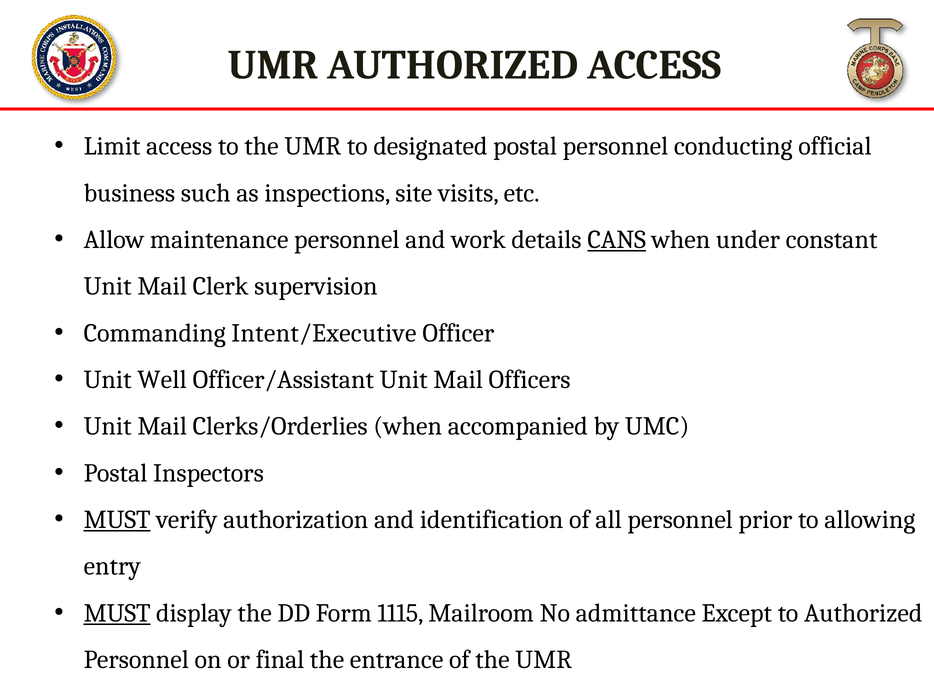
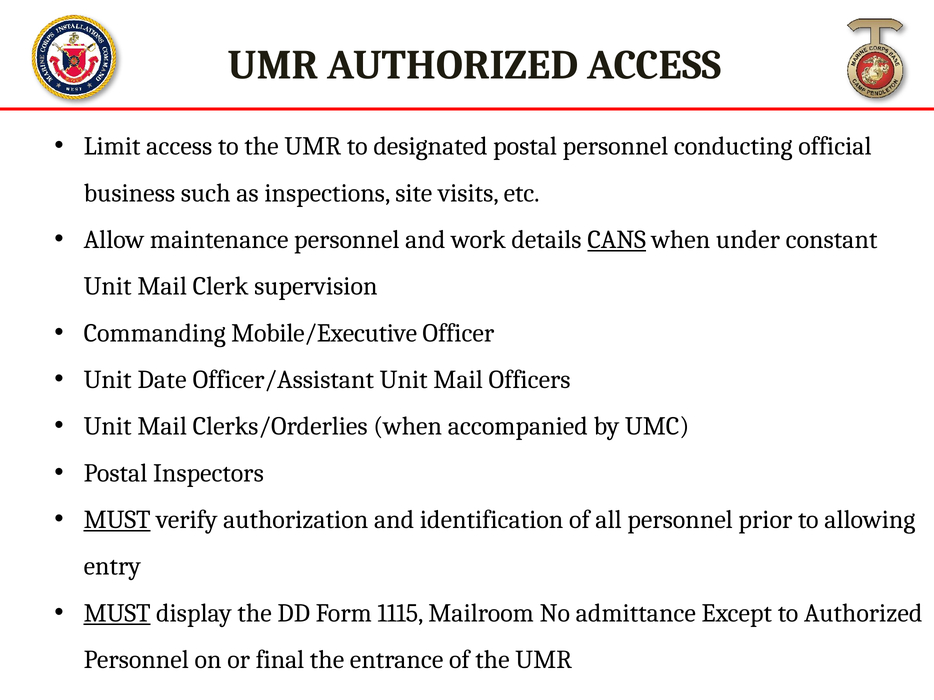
Intent/Executive: Intent/Executive -> Mobile/Executive
Well: Well -> Date
